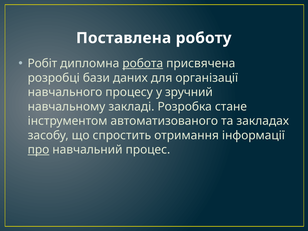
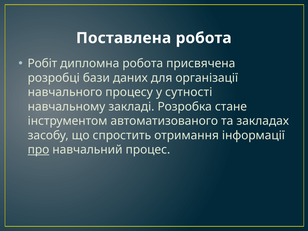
Поставлена роботу: роботу -> робота
робота at (143, 63) underline: present -> none
зручний: зручний -> сутності
